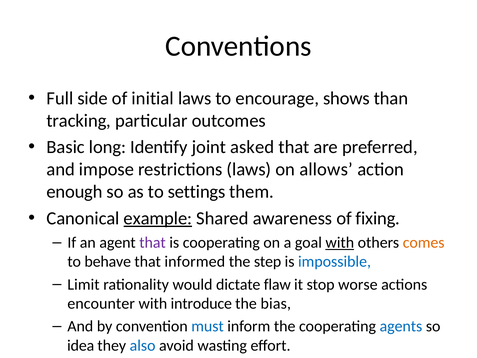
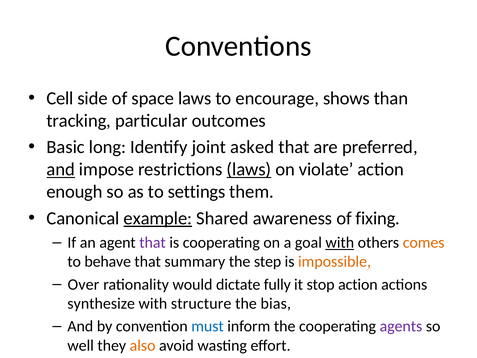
Full: Full -> Cell
initial: initial -> space
and at (61, 169) underline: none -> present
laws at (249, 169) underline: none -> present
allows: allows -> violate
informed: informed -> summary
impossible colour: blue -> orange
Limit: Limit -> Over
flaw: flaw -> fully
stop worse: worse -> action
encounter: encounter -> synthesize
introduce: introduce -> structure
agents colour: blue -> purple
idea: idea -> well
also colour: blue -> orange
